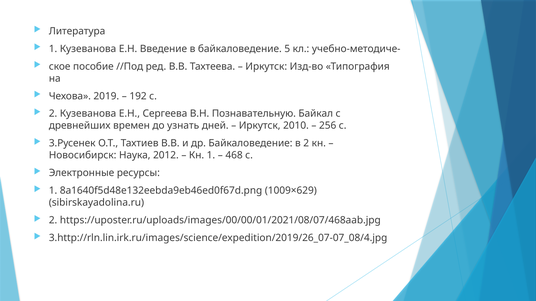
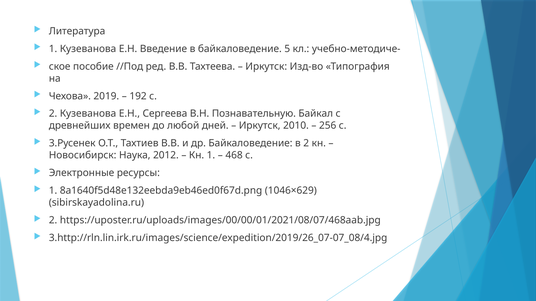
узнать: узнать -> любой
1009×629: 1009×629 -> 1046×629
